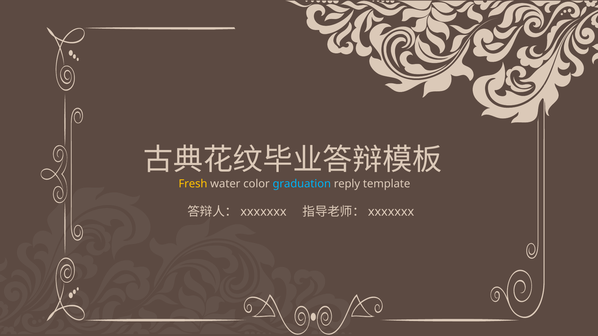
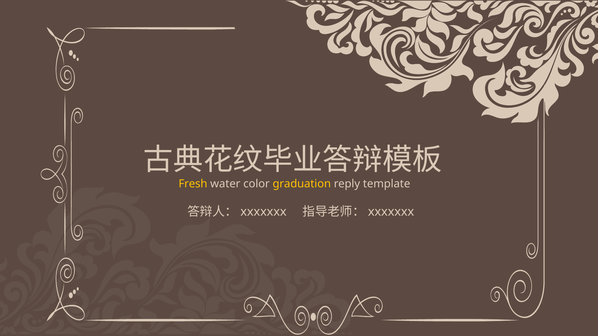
graduation colour: light blue -> yellow
